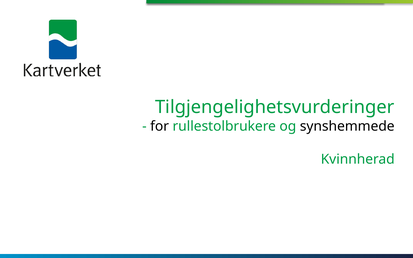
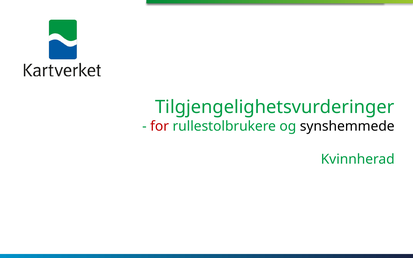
for colour: black -> red
